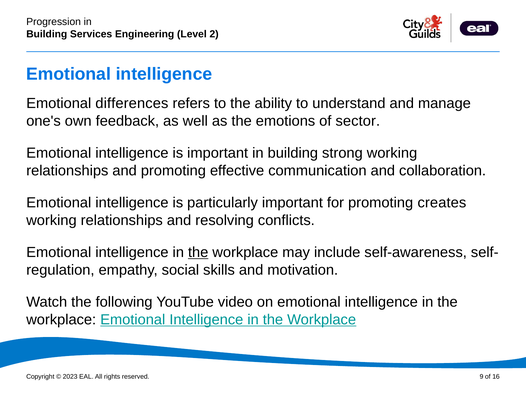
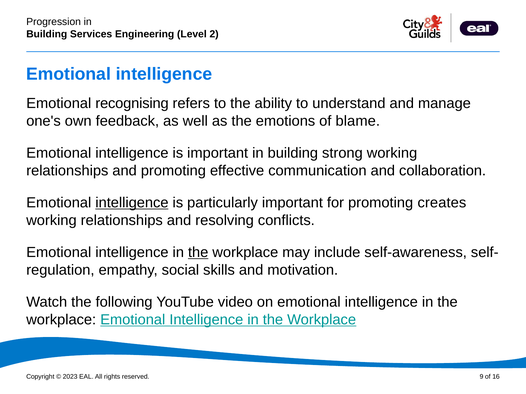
differences: differences -> recognising
sector: sector -> blame
intelligence at (132, 203) underline: none -> present
